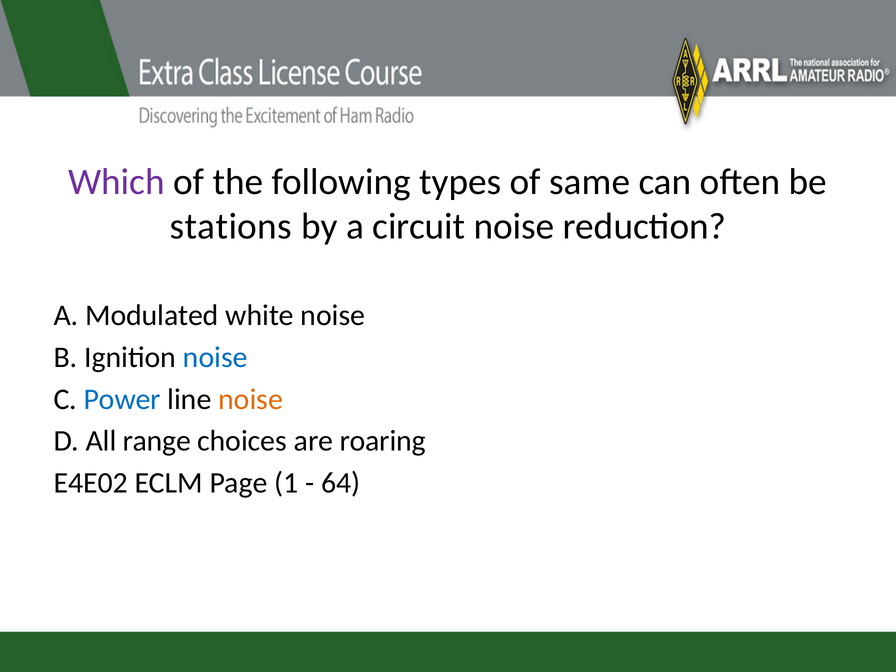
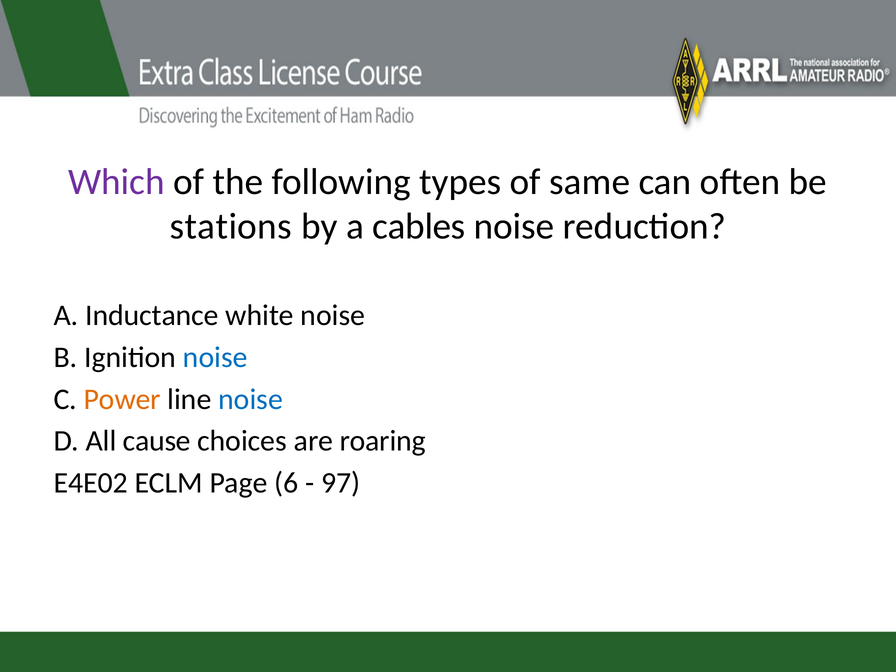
circuit: circuit -> cables
Modulated: Modulated -> Inductance
Power colour: blue -> orange
noise at (251, 399) colour: orange -> blue
range: range -> cause
1: 1 -> 6
64: 64 -> 97
